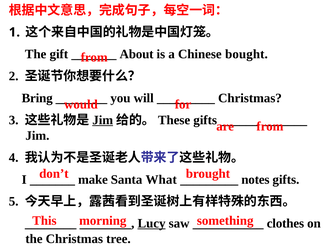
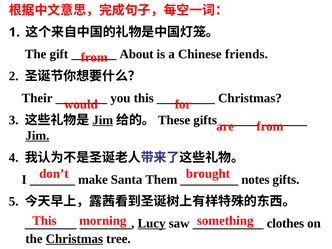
bought: bought -> friends
Bring: Bring -> Their
you will: will -> this
Jim at (37, 136) underline: none -> present
What: What -> Them
Christmas at (74, 239) underline: none -> present
